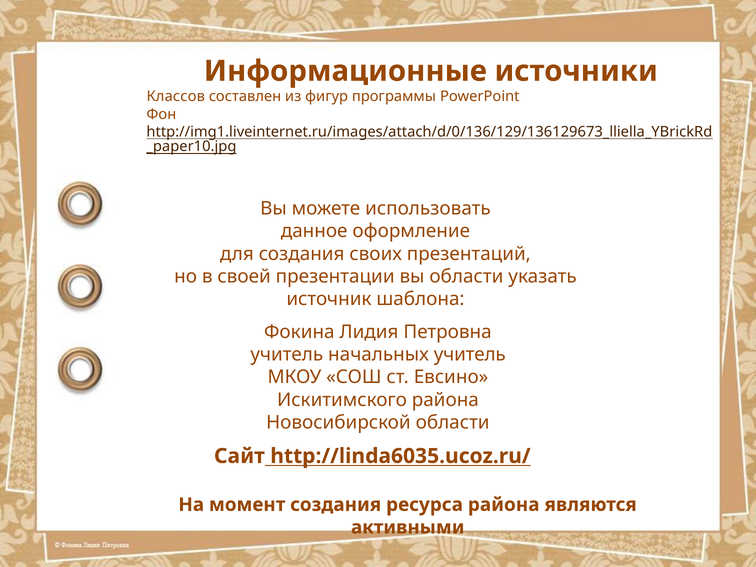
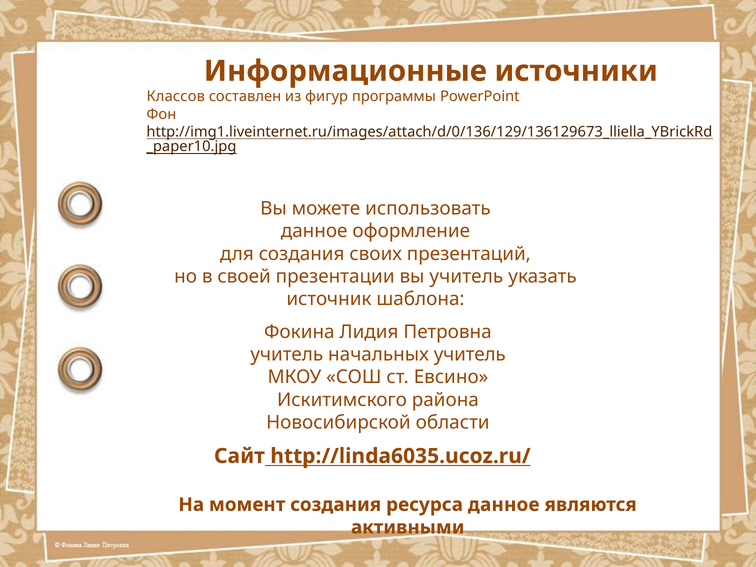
вы области: области -> учитель
ресурса района: района -> данное
